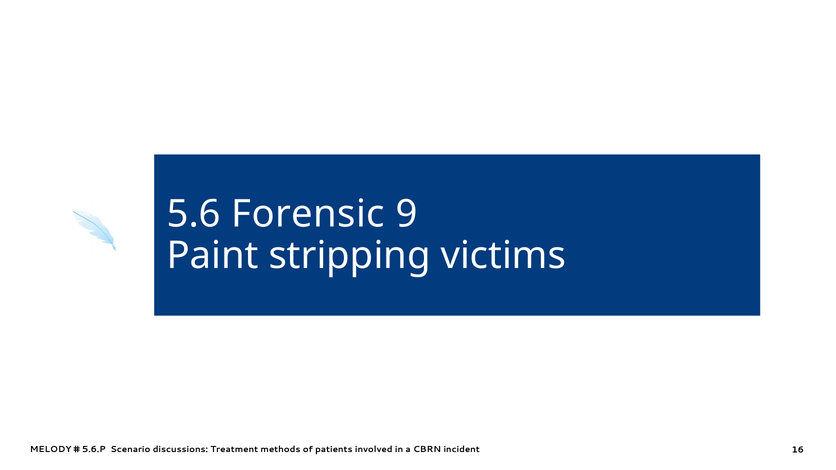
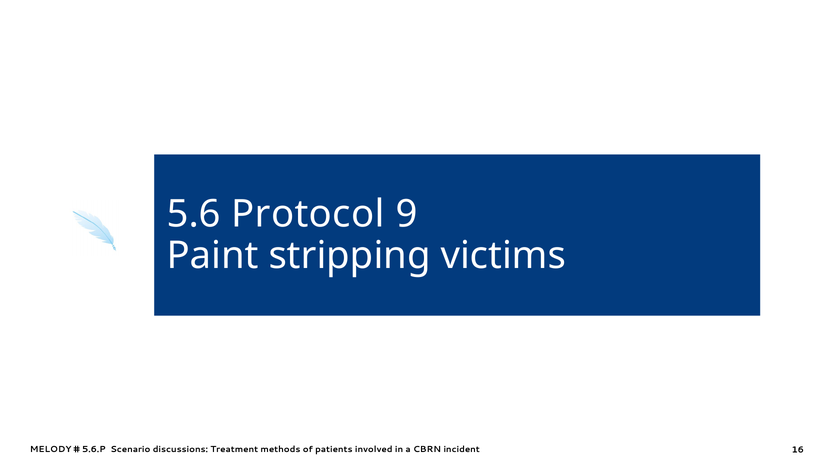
Forensic: Forensic -> Protocol
